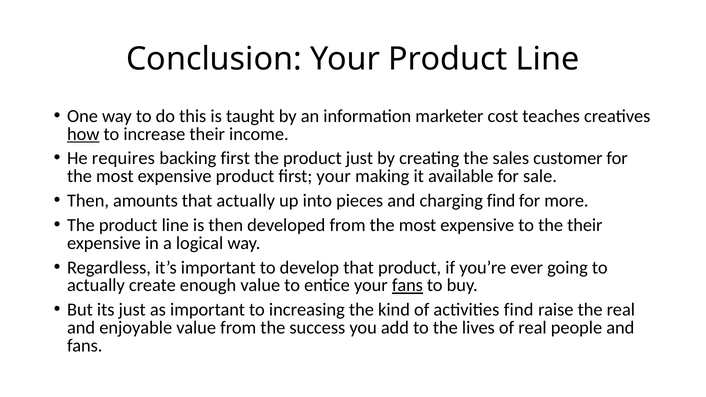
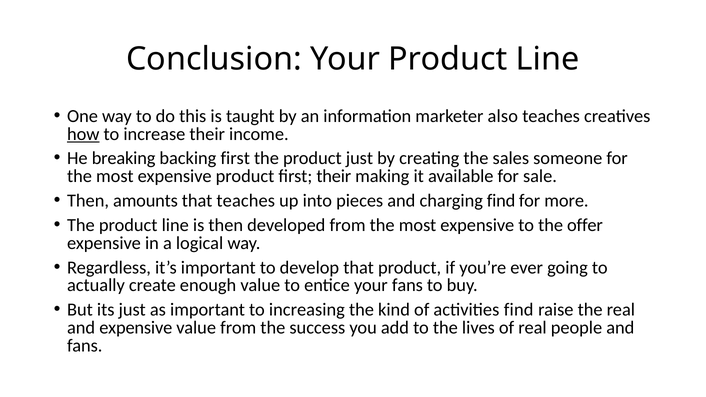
cost: cost -> also
requires: requires -> breaking
customer: customer -> someone
first your: your -> their
that actually: actually -> teaches
the their: their -> offer
fans at (407, 285) underline: present -> none
and enjoyable: enjoyable -> expensive
